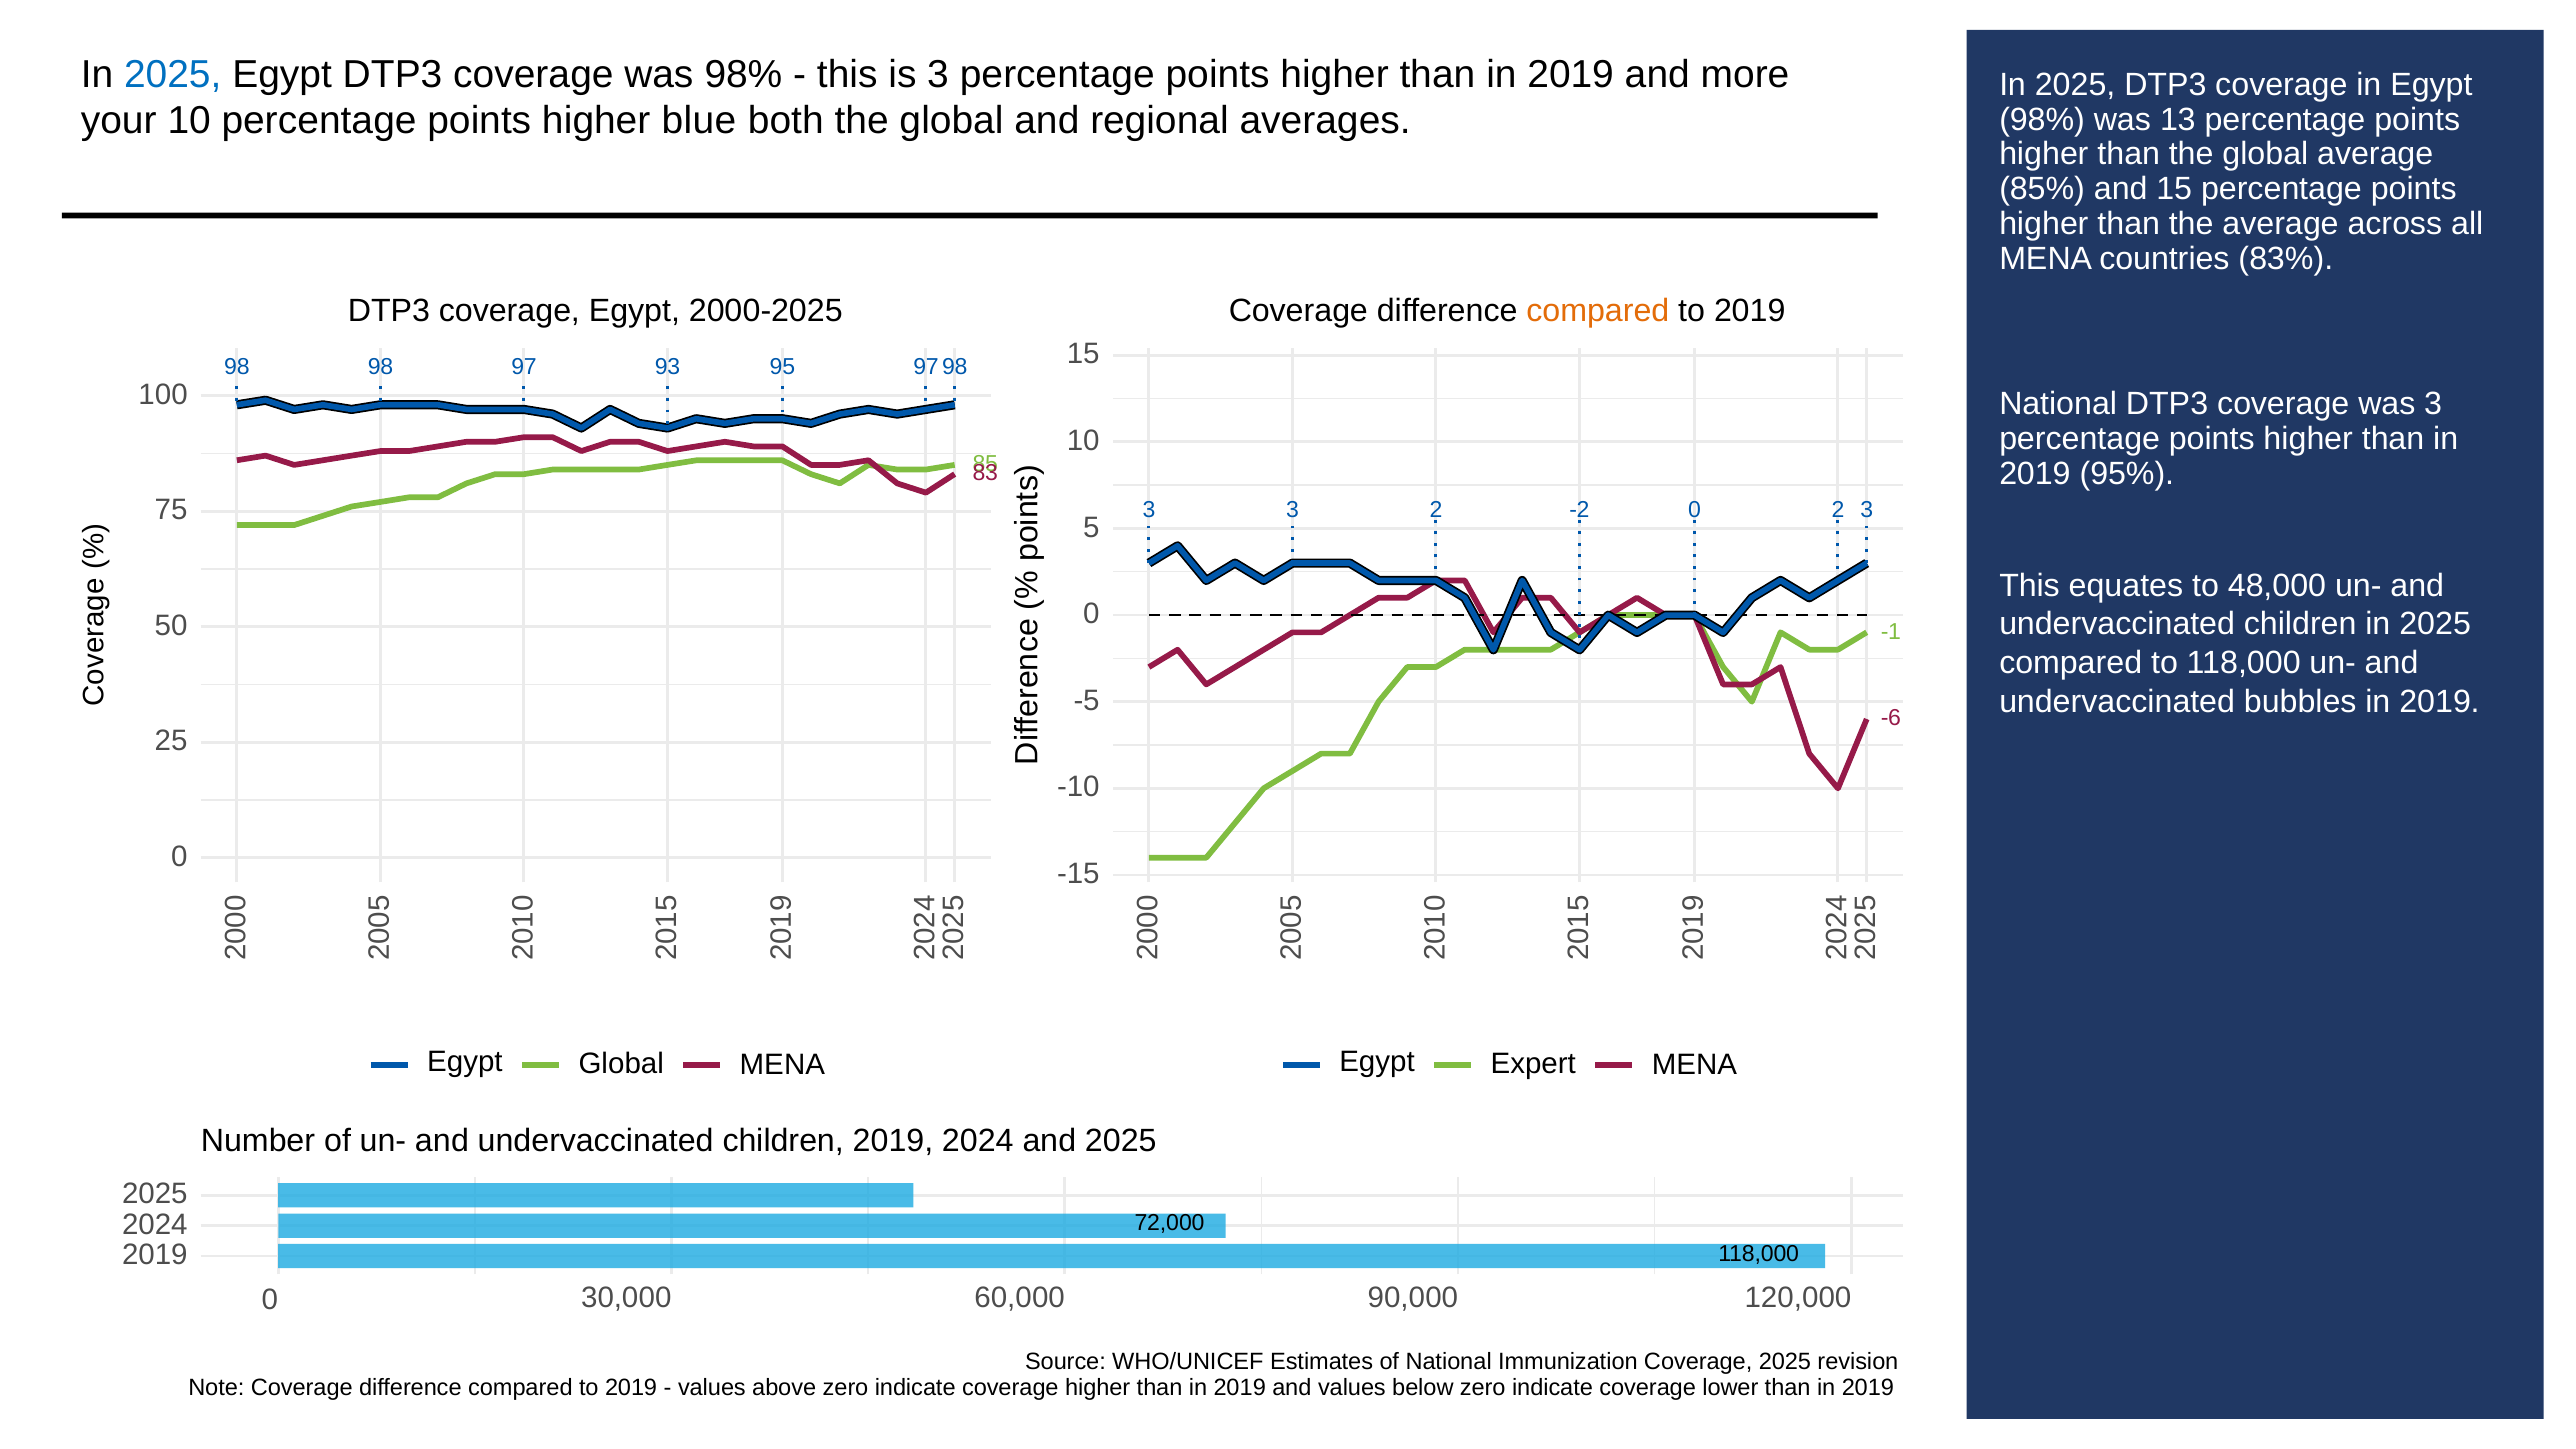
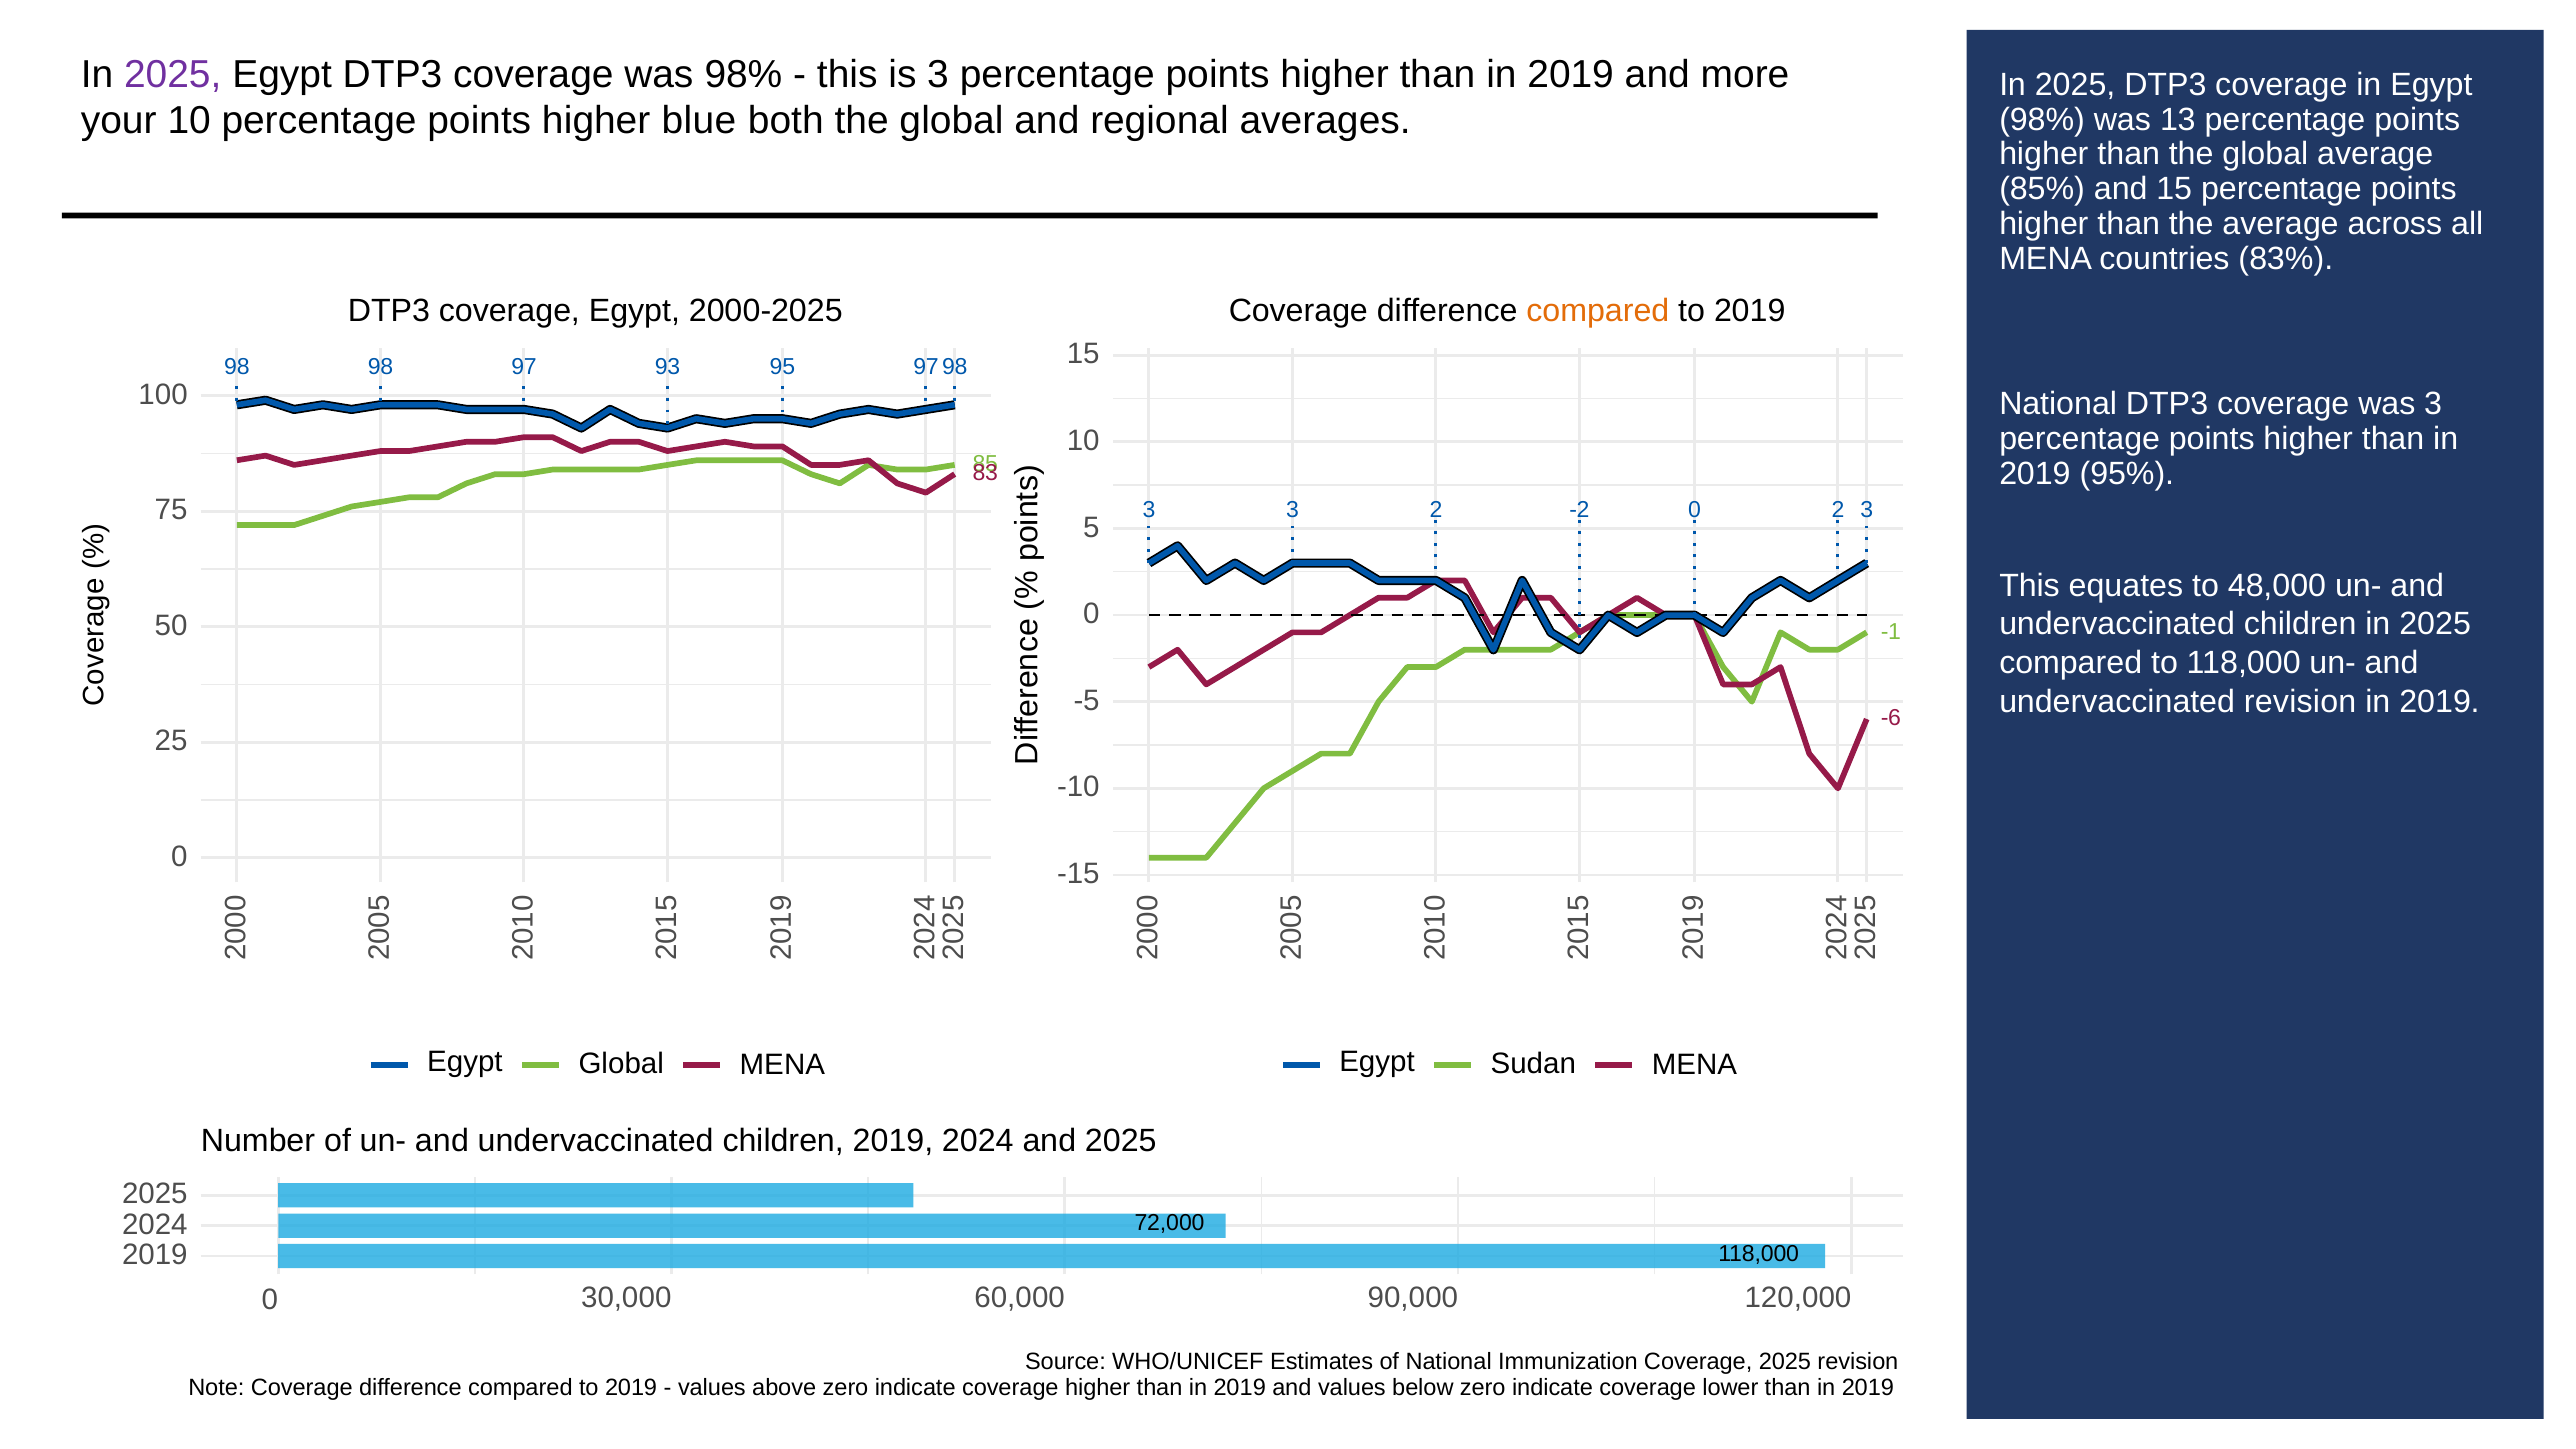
2025 at (173, 74) colour: blue -> purple
undervaccinated bubbles: bubbles -> revision
Expert: Expert -> Sudan
